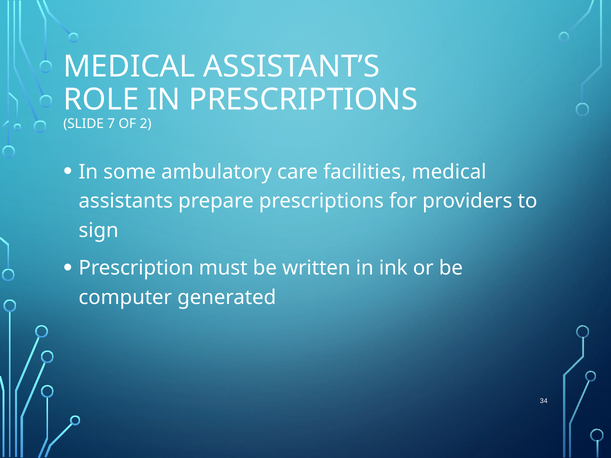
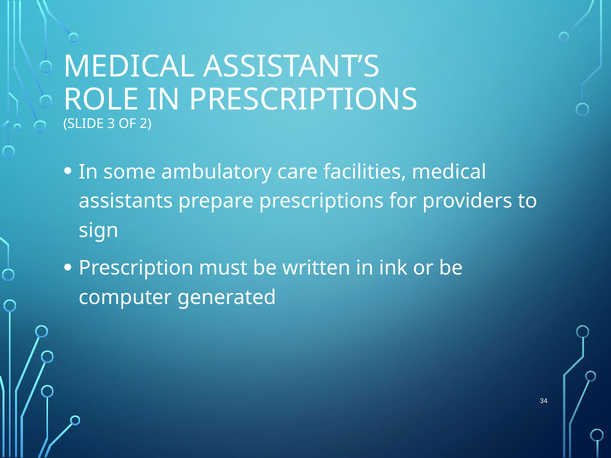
7: 7 -> 3
